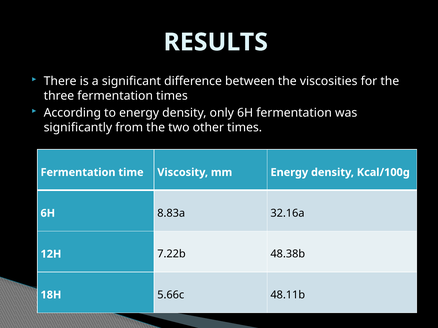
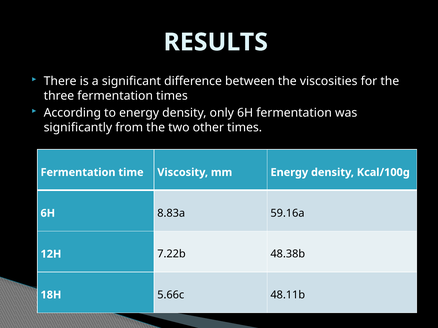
32.16a: 32.16a -> 59.16a
